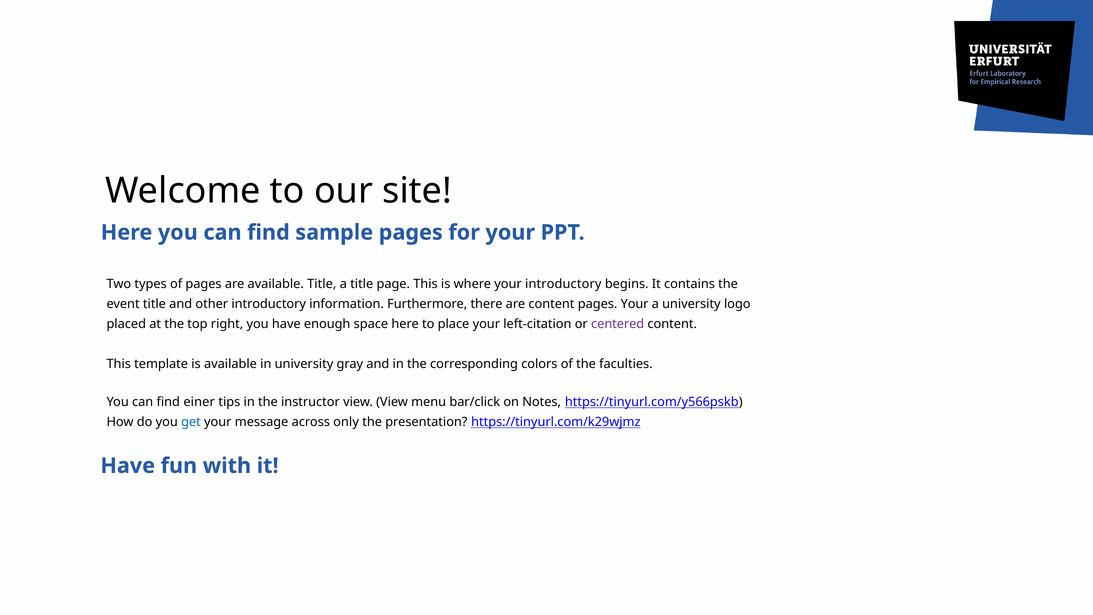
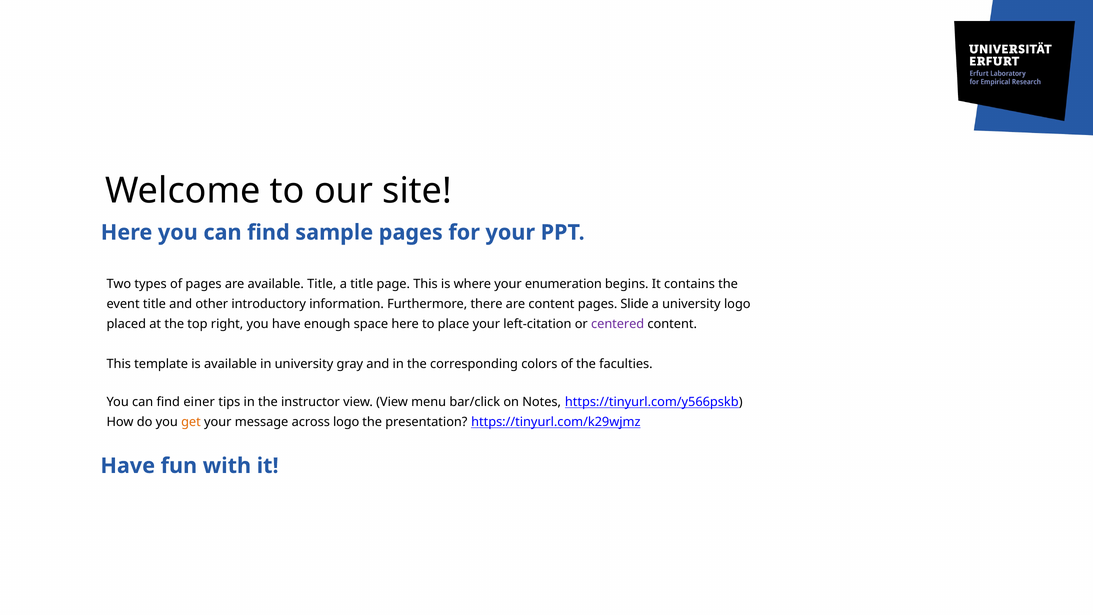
your introductory: introductory -> enumeration
pages Your: Your -> Slide
get colour: blue -> orange
across only: only -> logo
